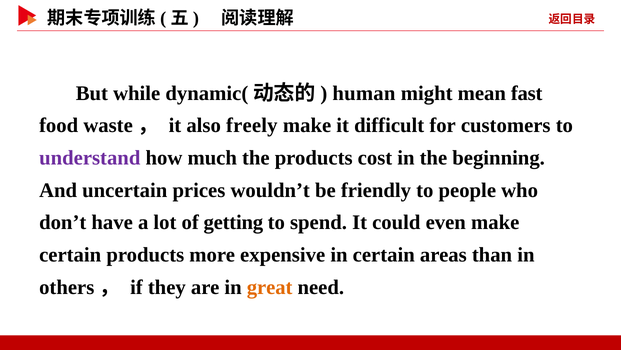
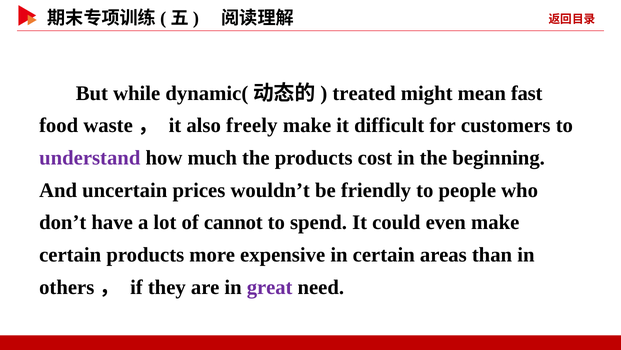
human: human -> treated
getting: getting -> cannot
great colour: orange -> purple
